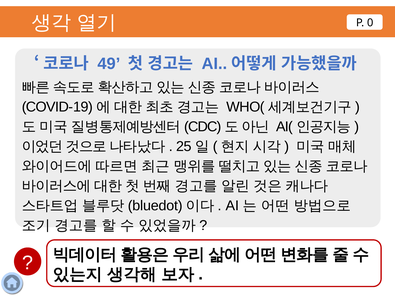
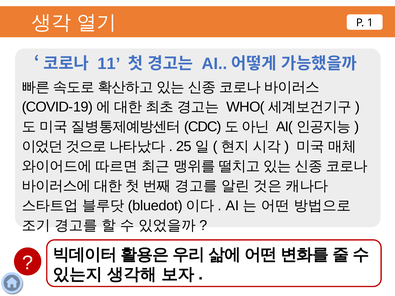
0: 0 -> 1
49: 49 -> 11
